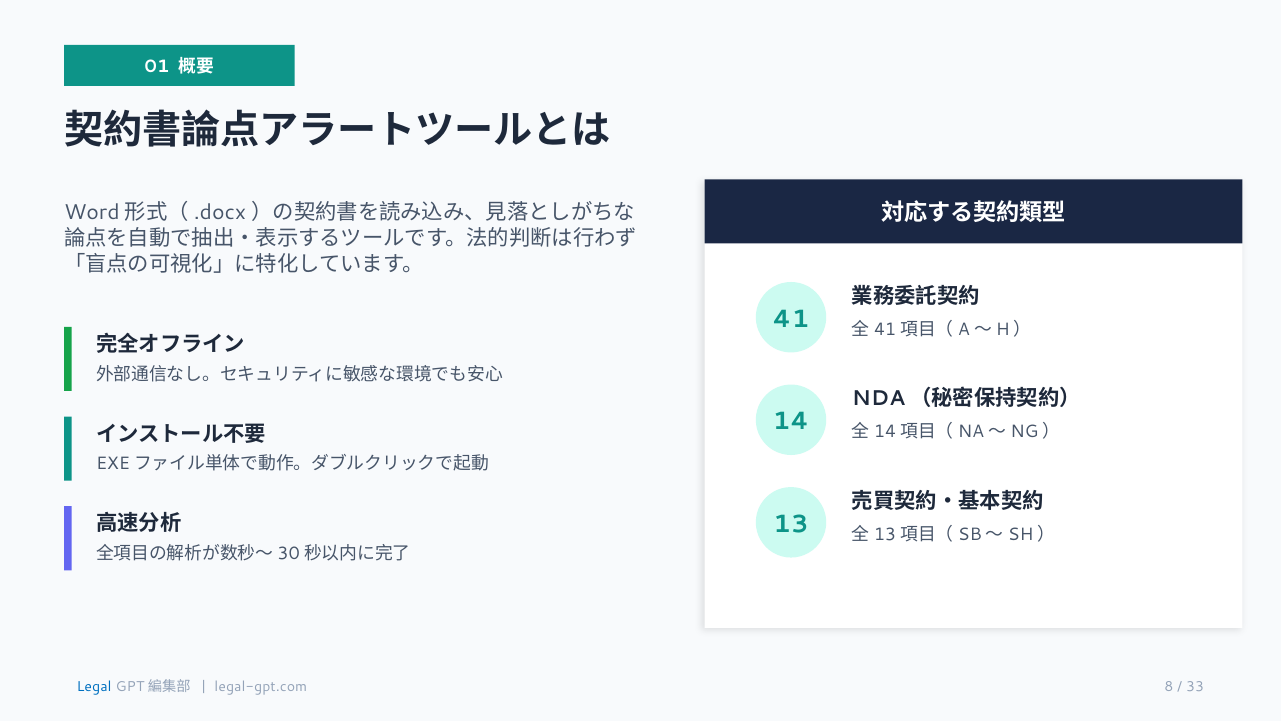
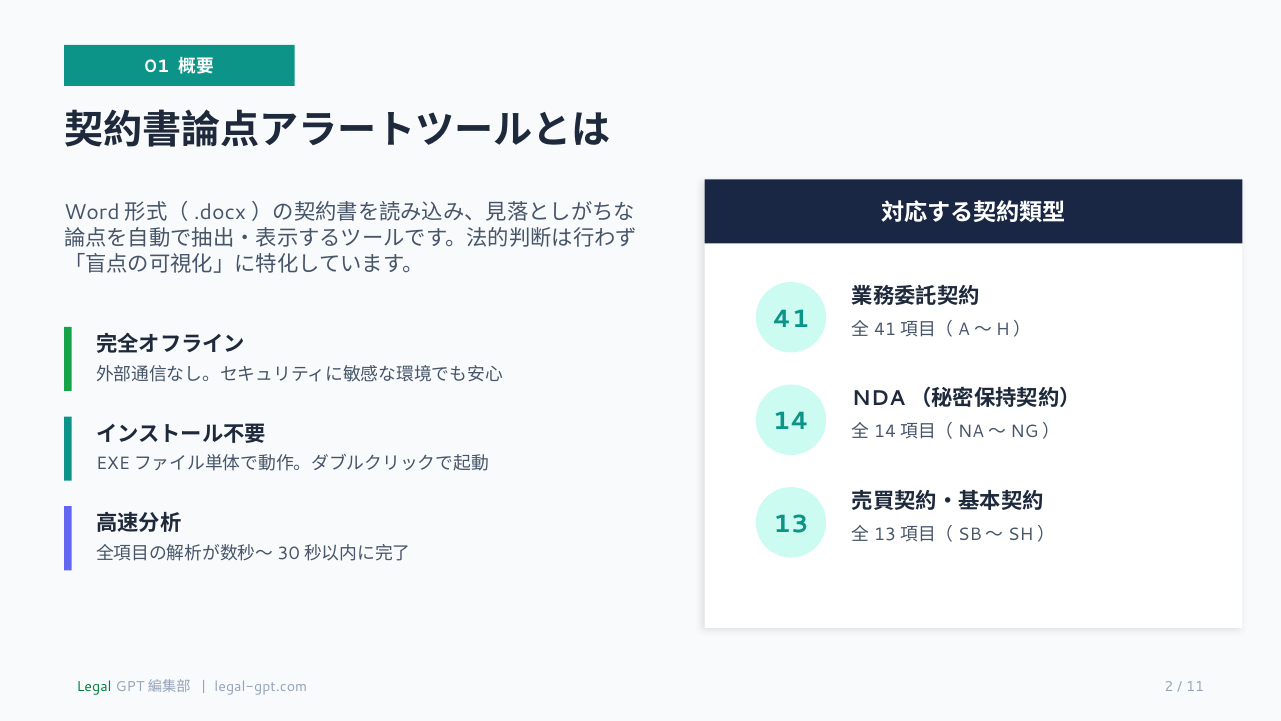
Legal colour: blue -> green
8: 8 -> 2
33: 33 -> 11
